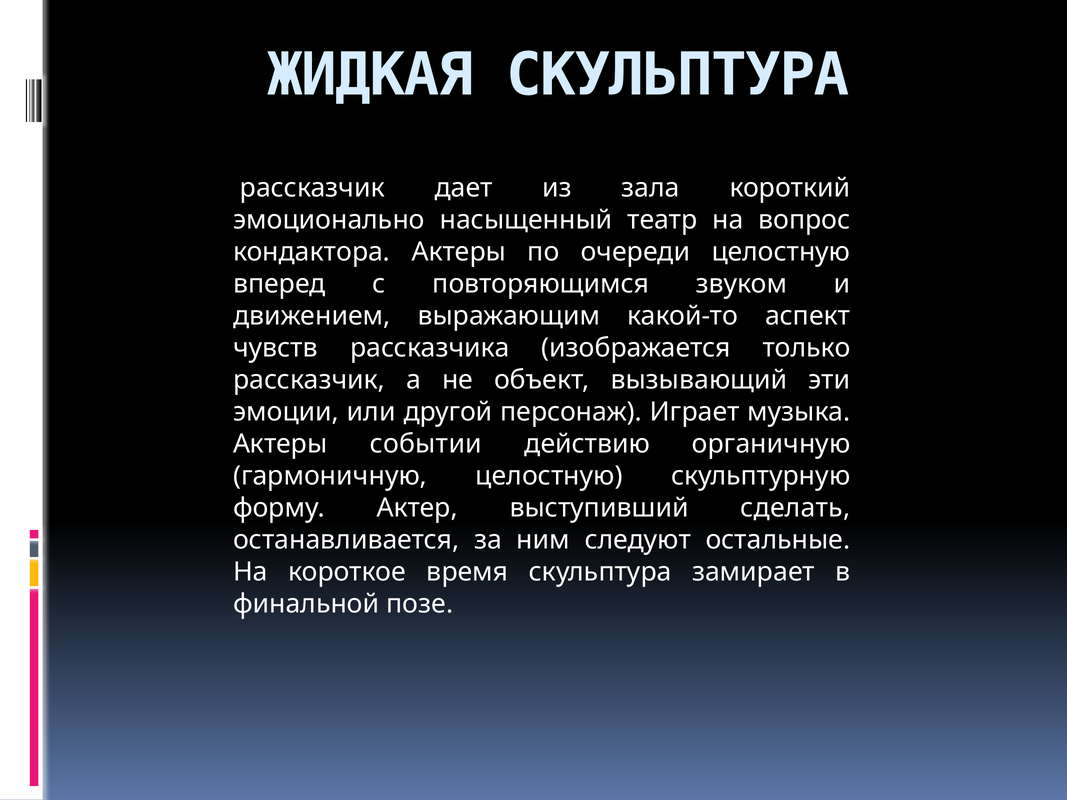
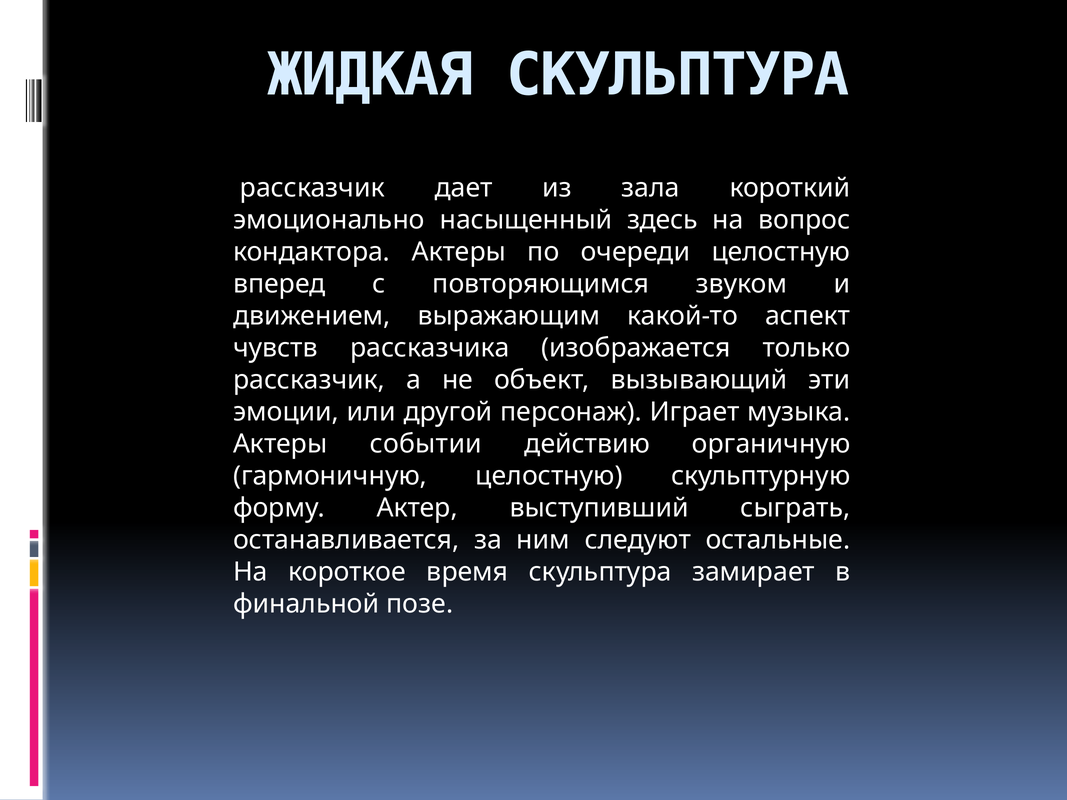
театр: театр -> здесь
сделать: сделать -> сыграть
